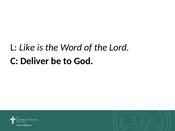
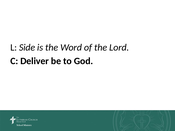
Like: Like -> Side
